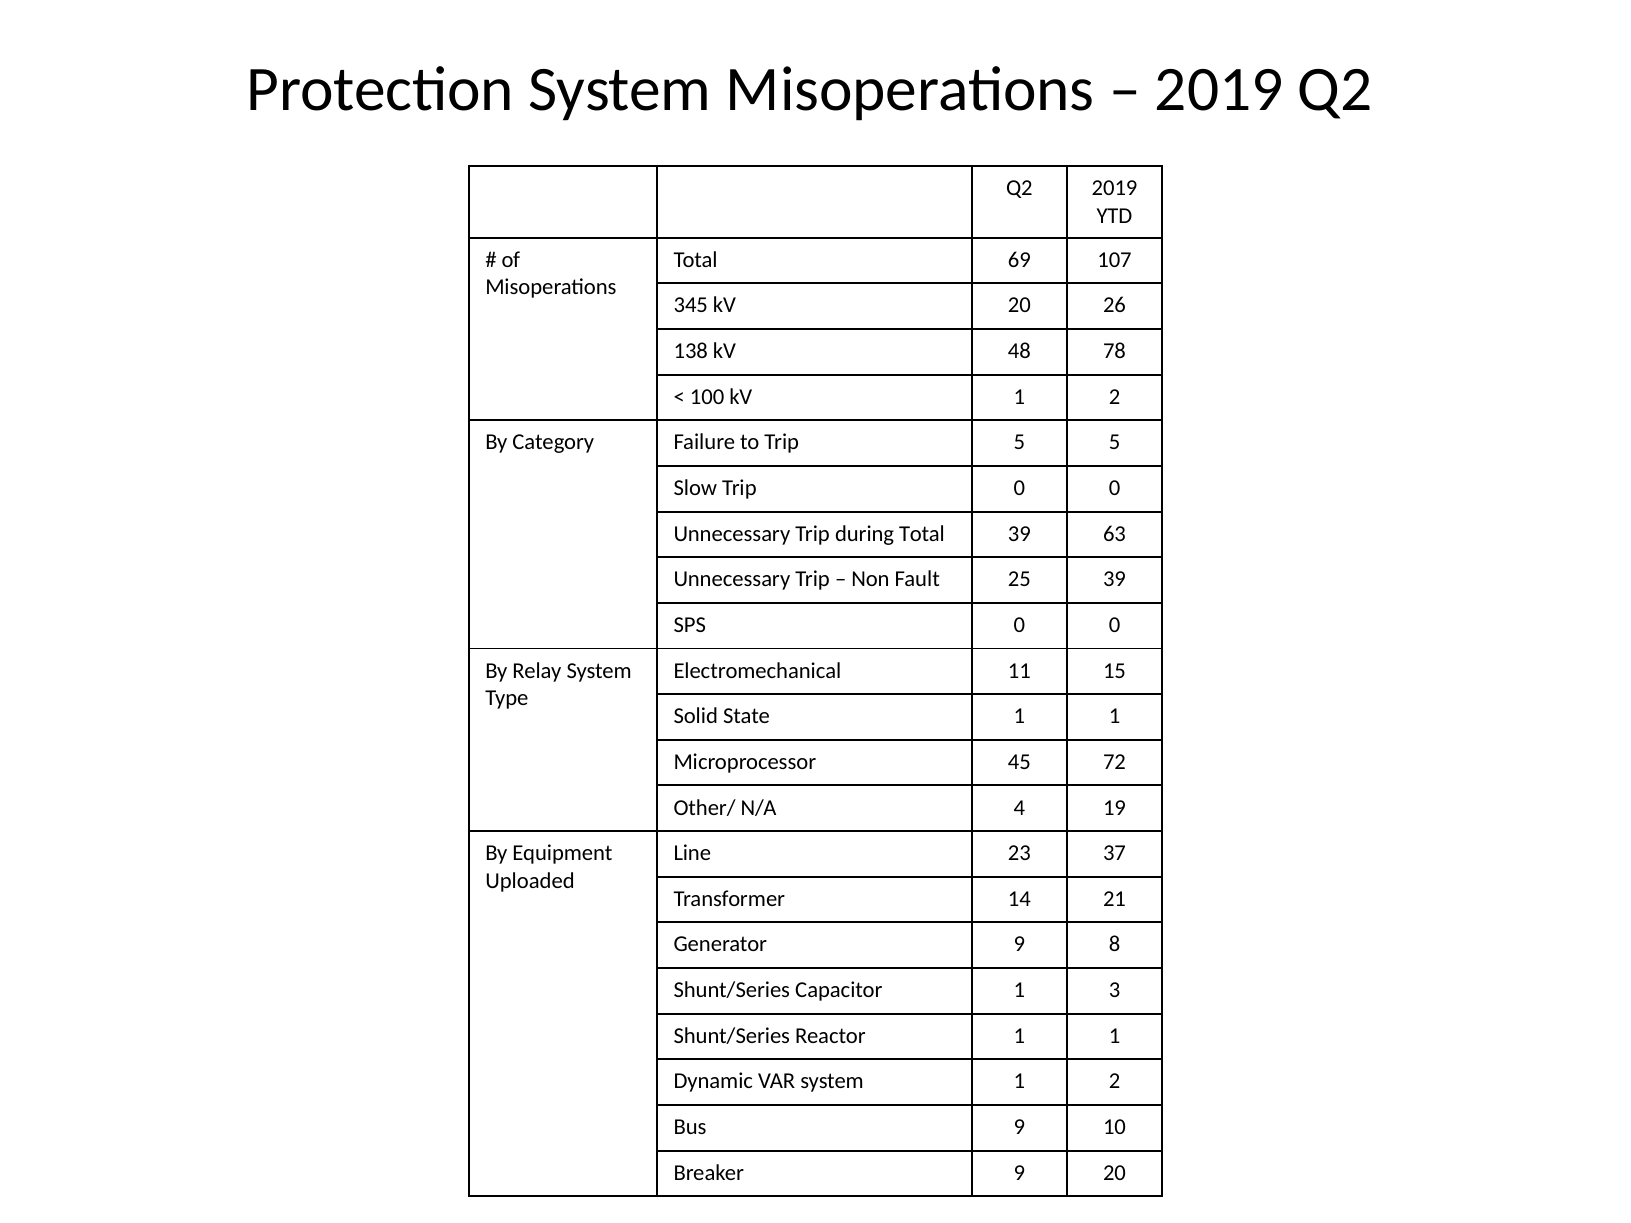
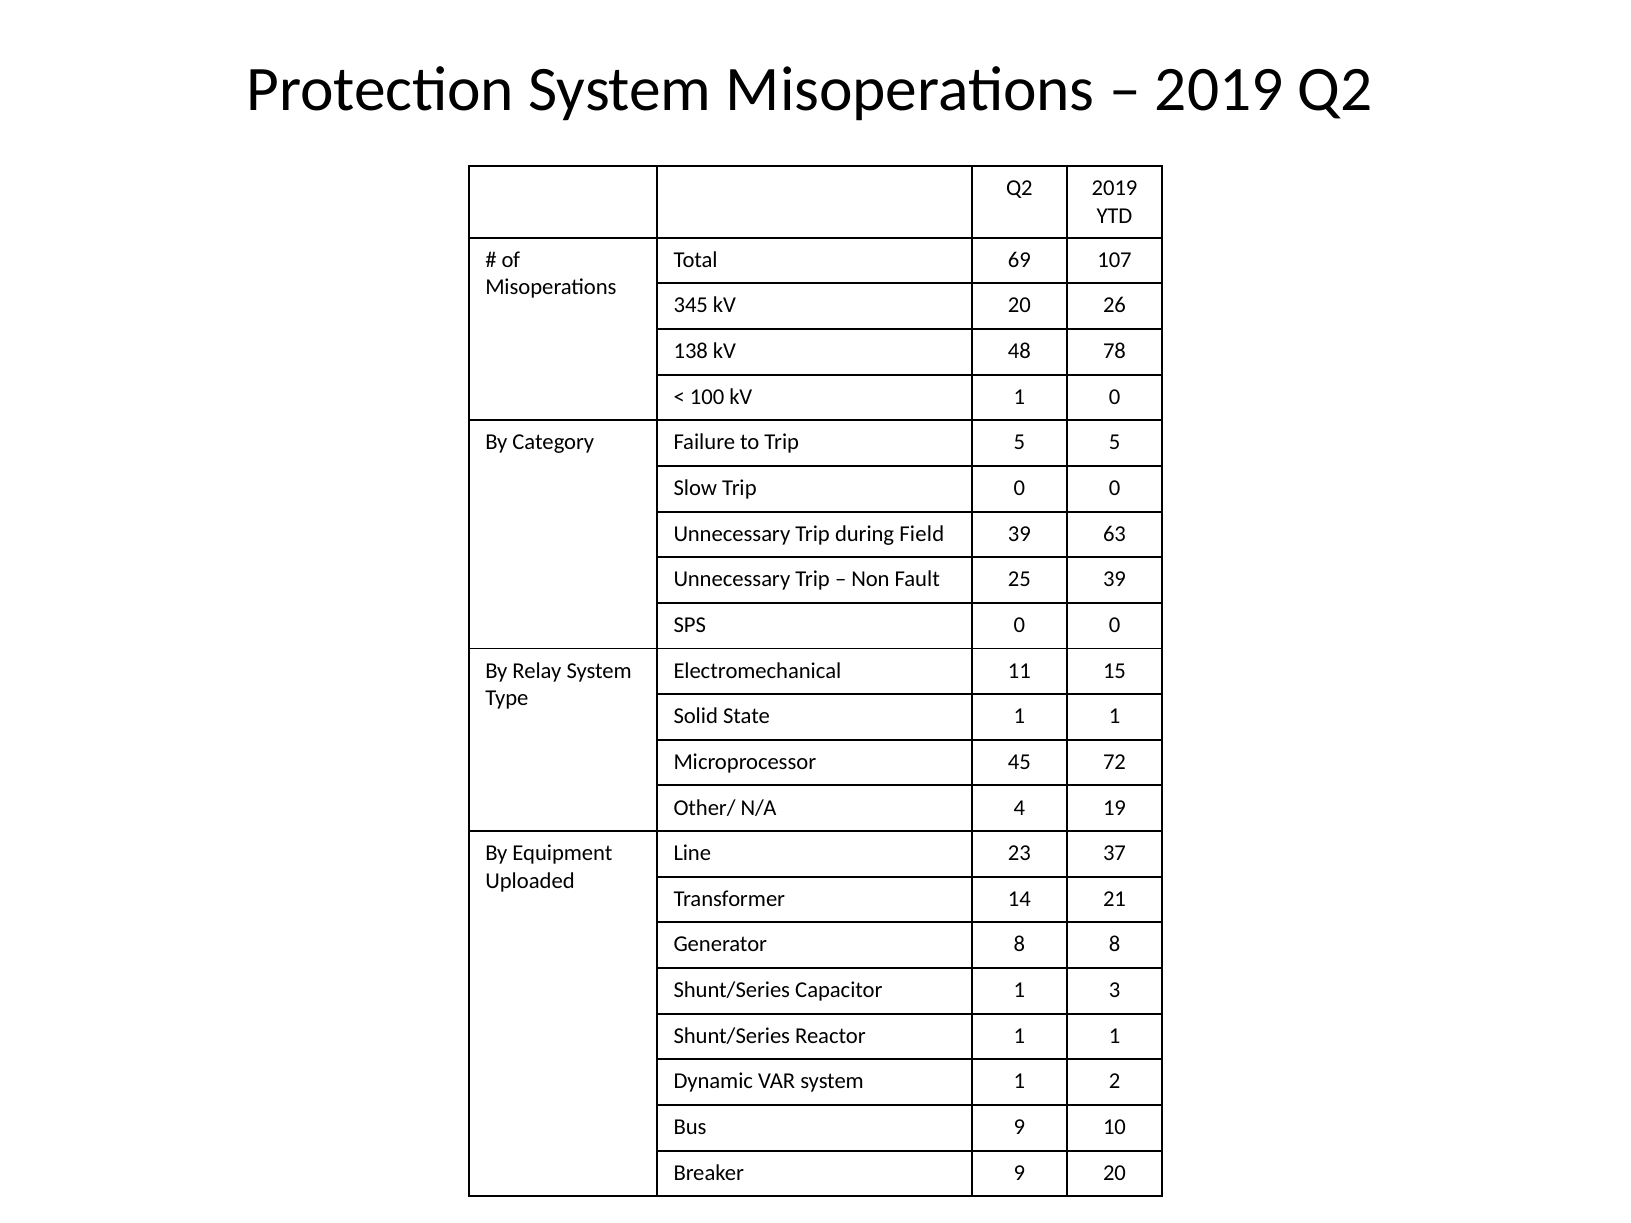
kV 1 2: 2 -> 0
during Total: Total -> Field
Generator 9: 9 -> 8
